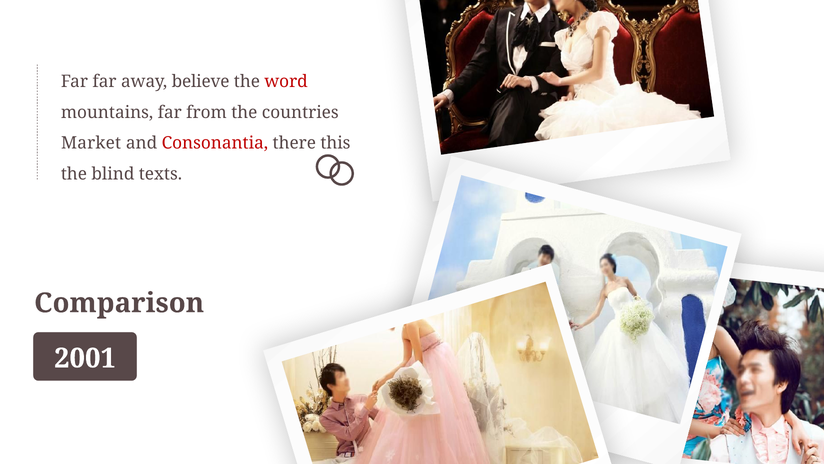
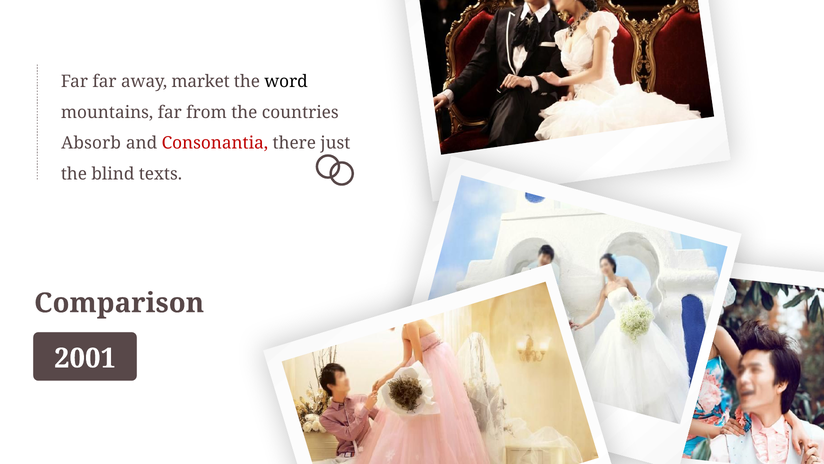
believe: believe -> market
word colour: red -> black
Market: Market -> Absorb
this: this -> just
